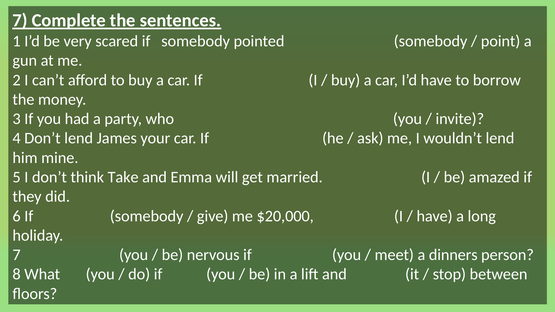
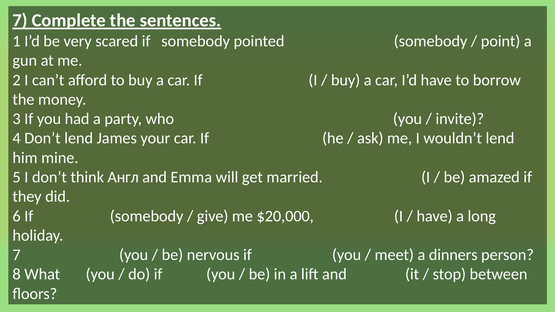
Take: Take -> Англ
